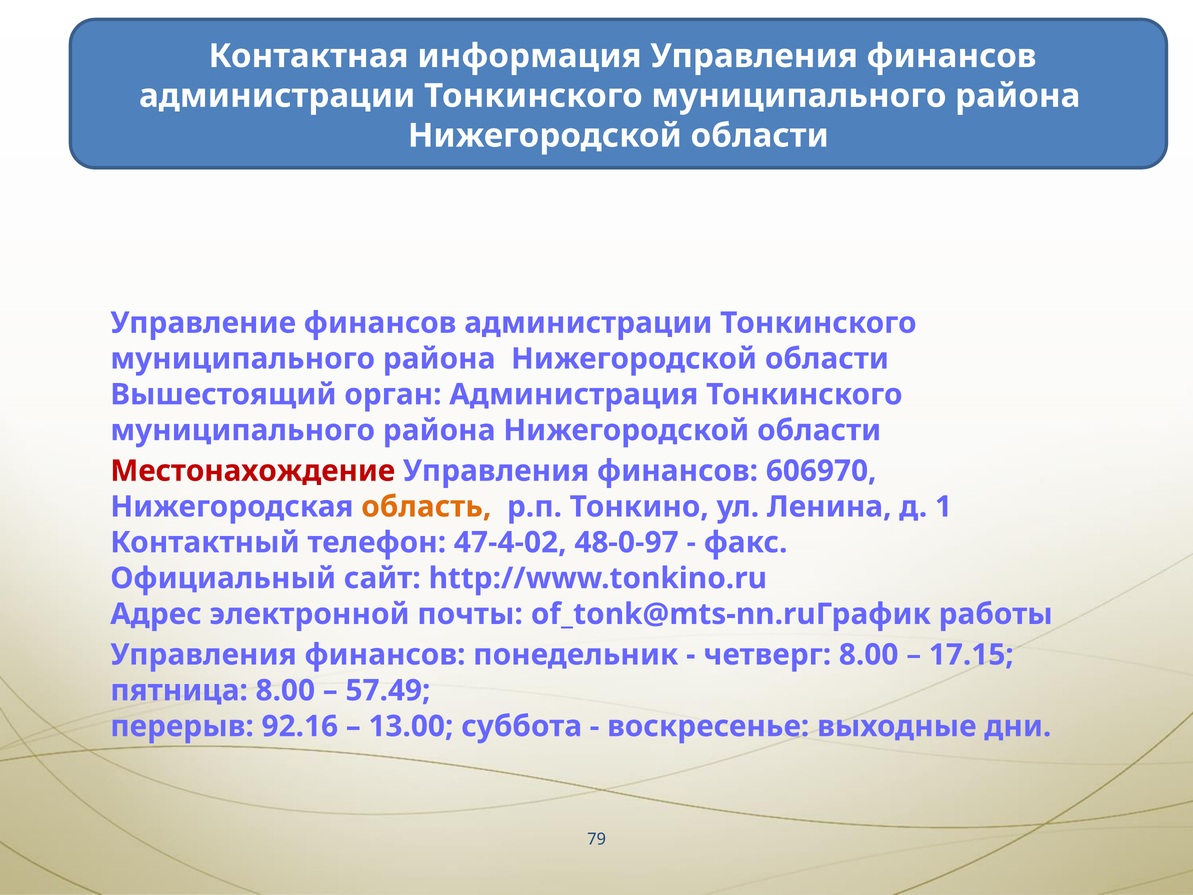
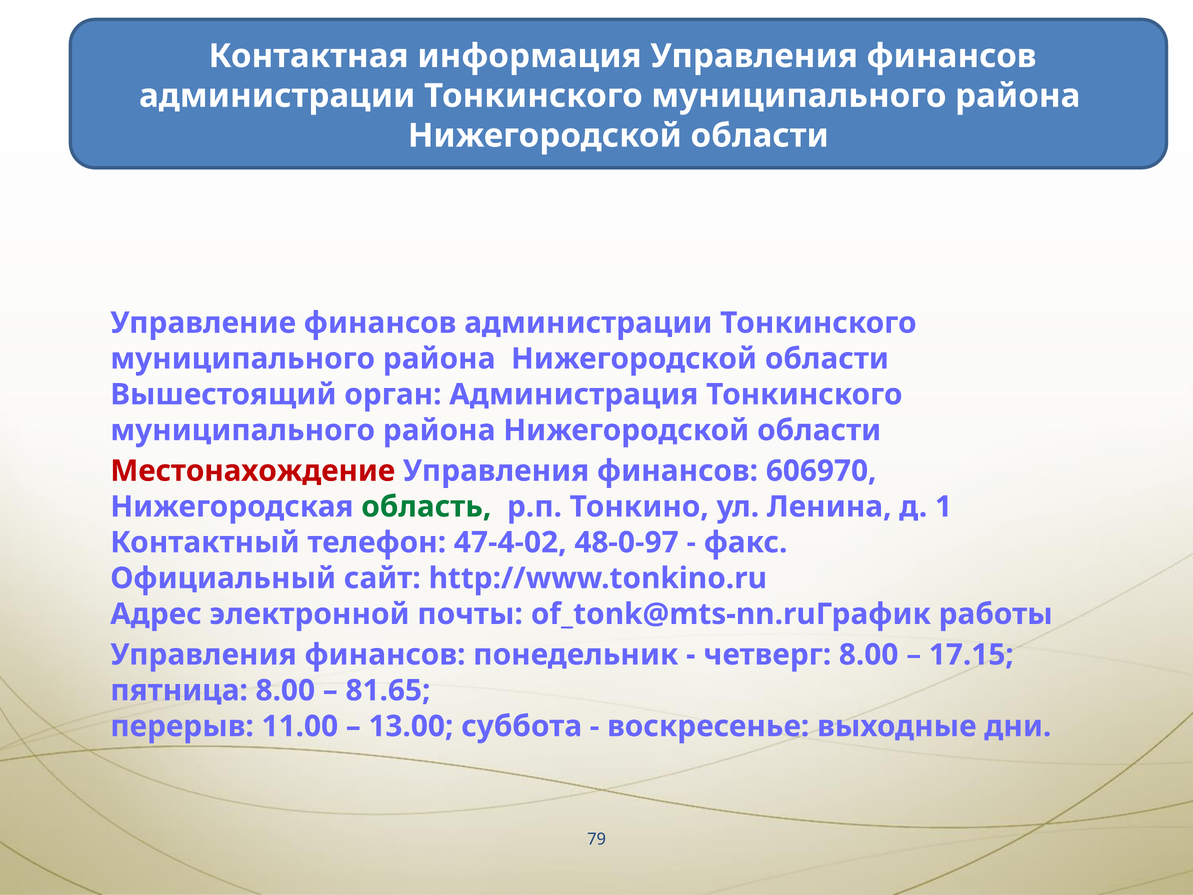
область colour: orange -> green
57.49: 57.49 -> 81.65
92.16: 92.16 -> 11.00
